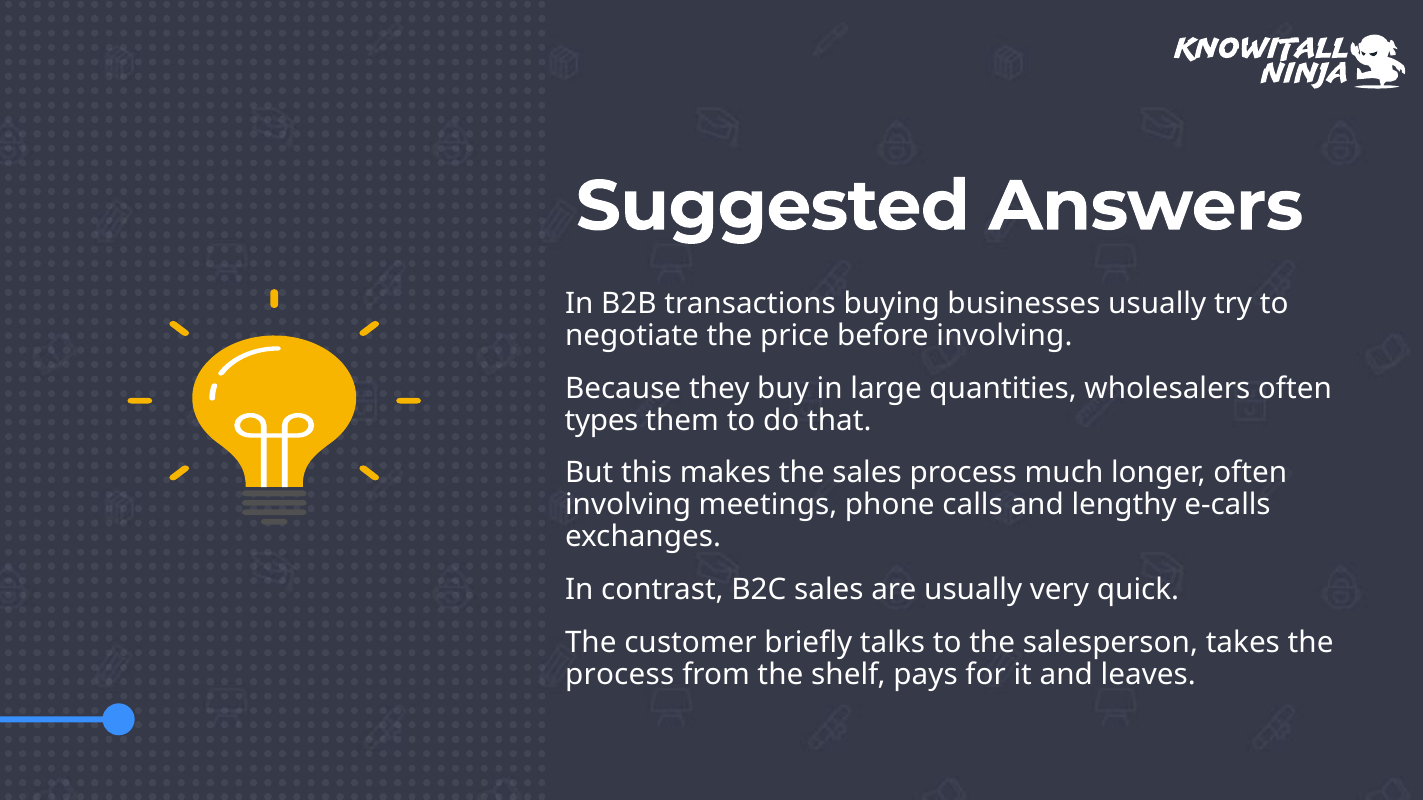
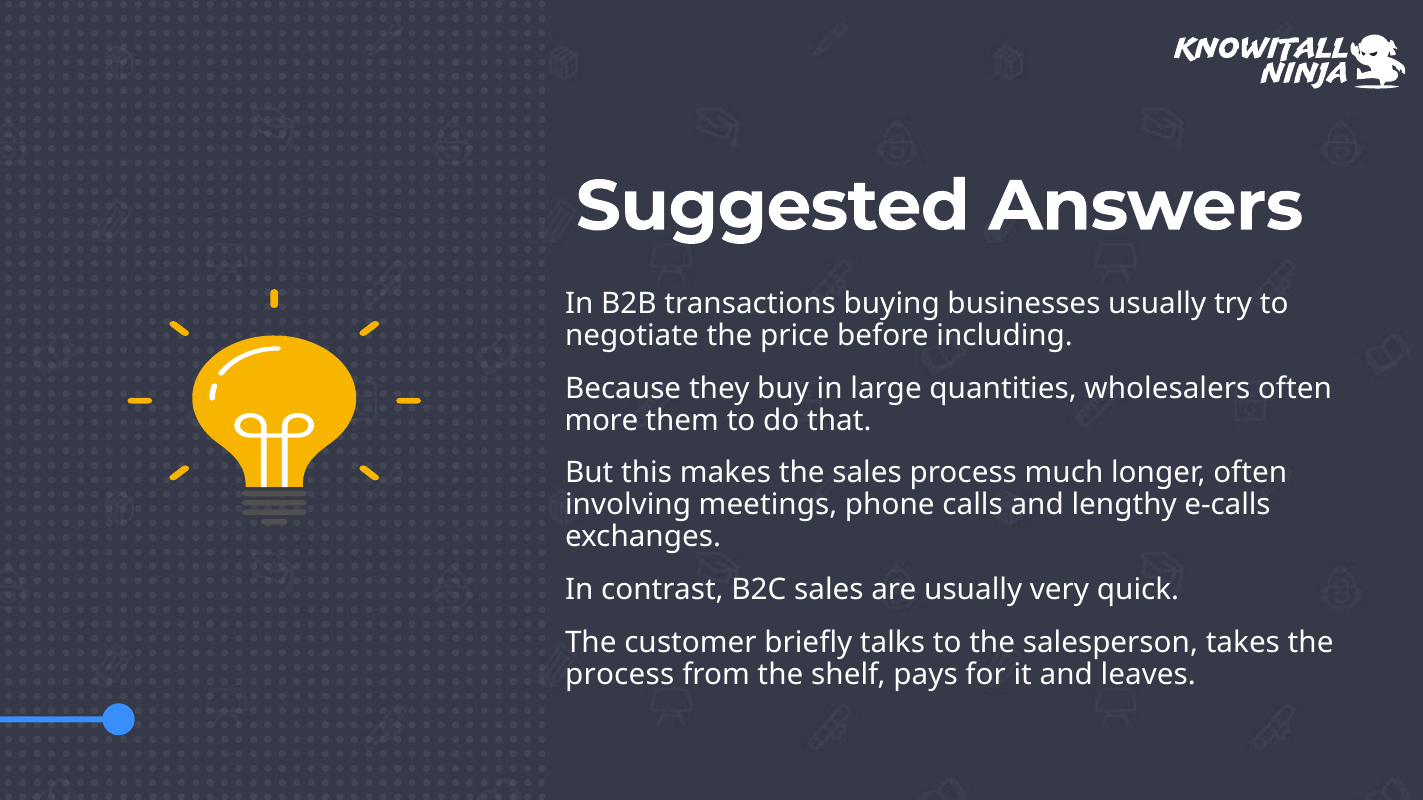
before involving: involving -> including
types: types -> more
